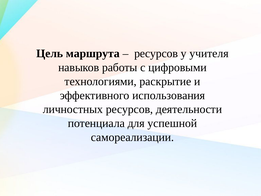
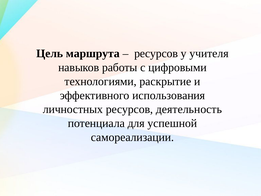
деятельности: деятельности -> деятельность
